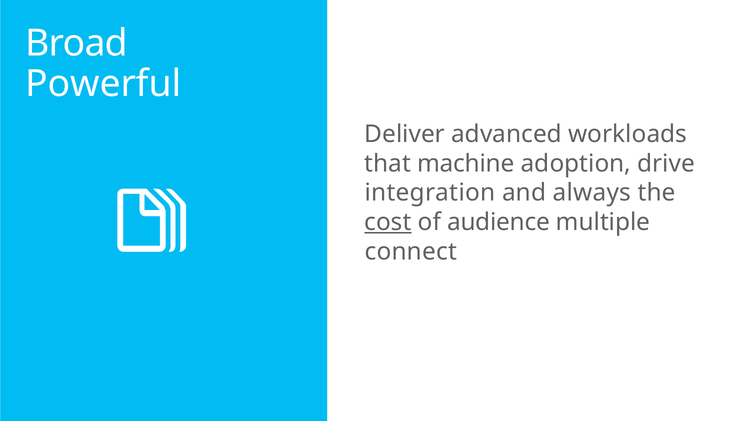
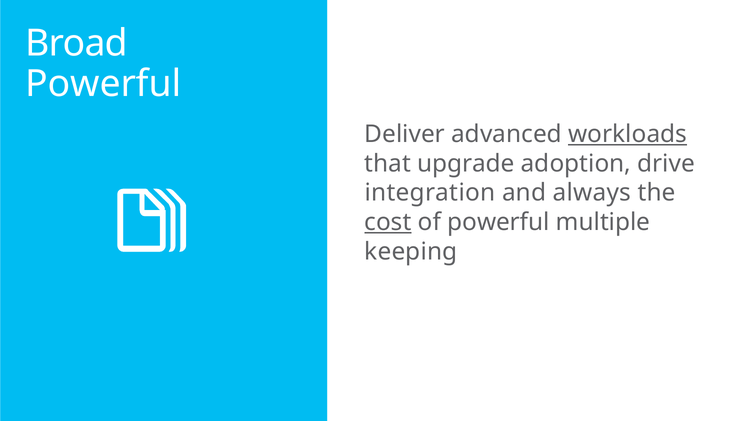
workloads underline: none -> present
machine: machine -> upgrade
of audience: audience -> powerful
connect: connect -> keeping
